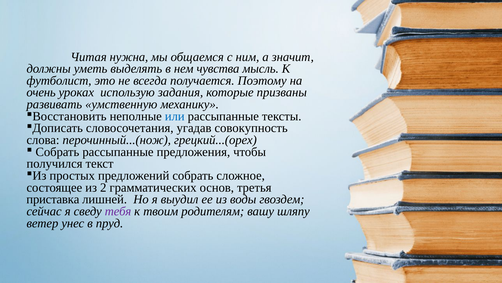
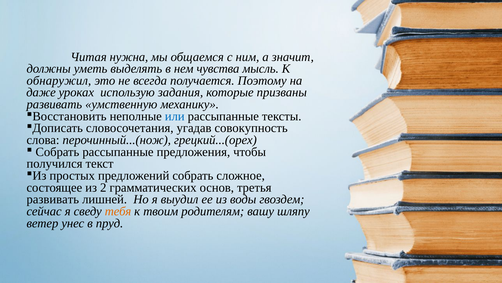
футболист: футболист -> обнаружил
очень: очень -> даже
приставка at (53, 199): приставка -> развивать
тебя colour: purple -> orange
